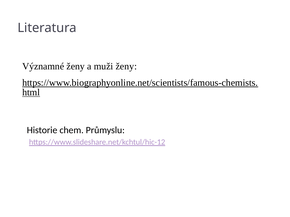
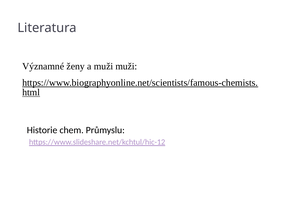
muži ženy: ženy -> muži
